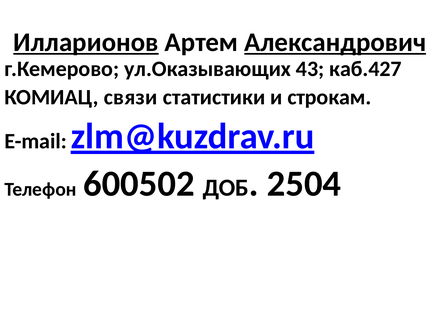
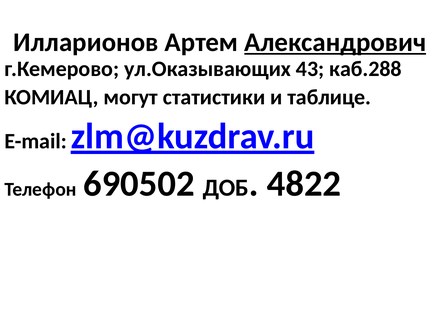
Илларионов underline: present -> none
каб.427: каб.427 -> каб.288
связи: связи -> могут
строкам: строкам -> таблице
600502: 600502 -> 690502
2504: 2504 -> 4822
